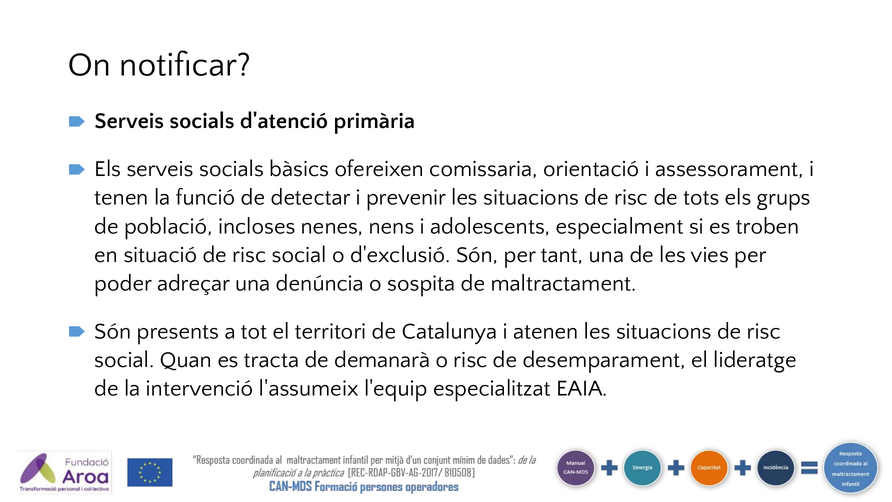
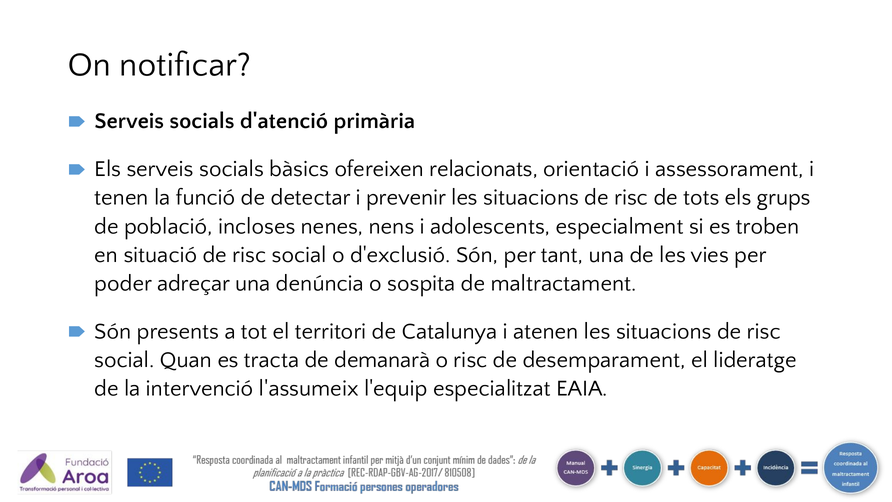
comissaria: comissaria -> relacionats
